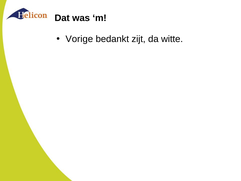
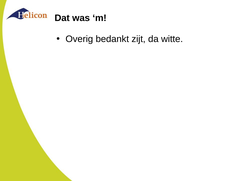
Vorige: Vorige -> Overig
